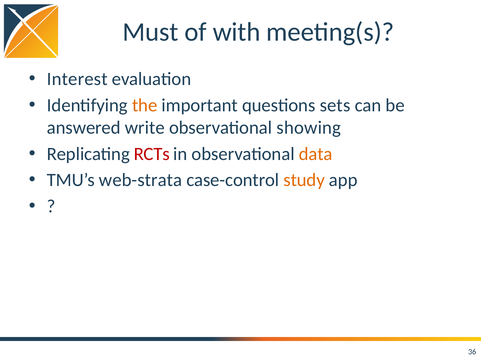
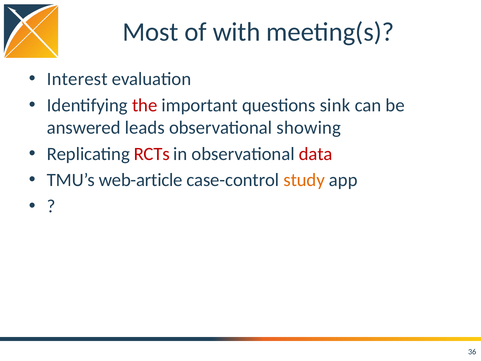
Must: Must -> Most
the colour: orange -> red
sets: sets -> sink
write: write -> leads
data colour: orange -> red
web-strata: web-strata -> web-article
